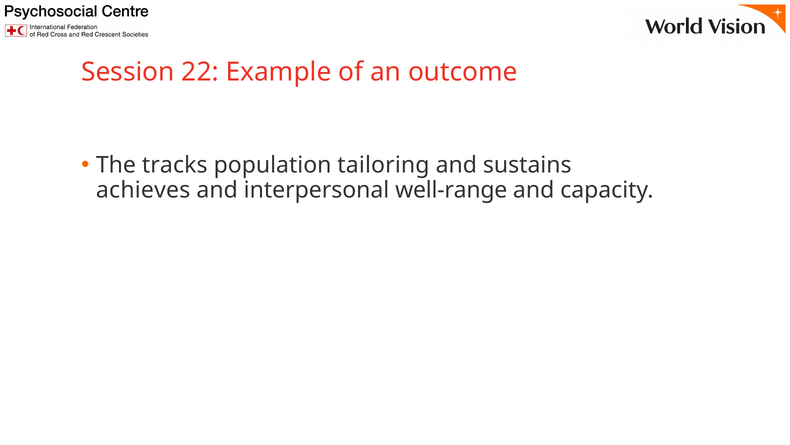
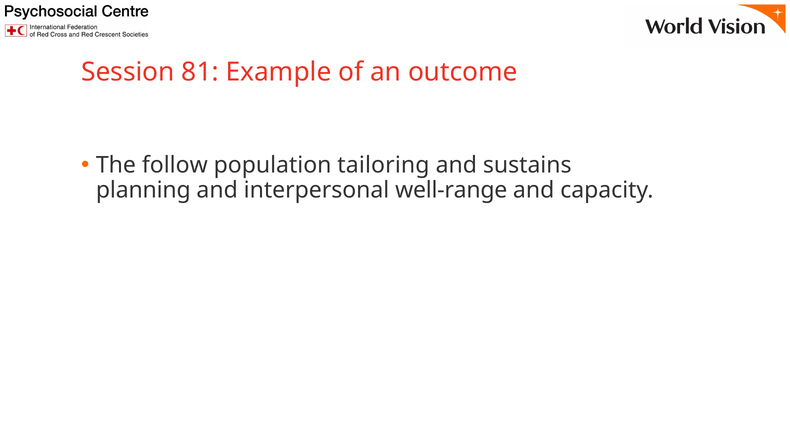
22: 22 -> 81
tracks: tracks -> follow
achieves: achieves -> planning
